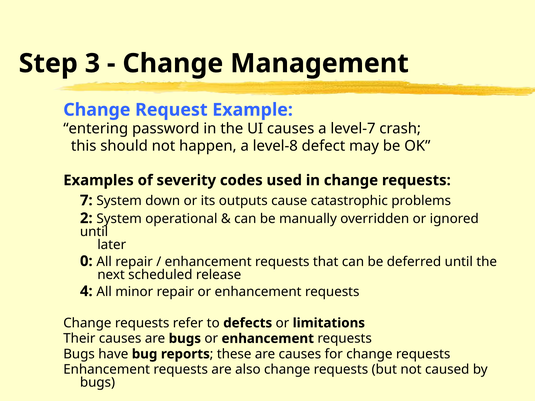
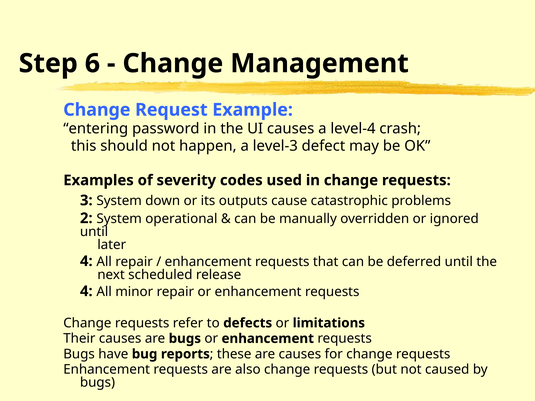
3: 3 -> 6
level-7: level-7 -> level-4
level-8: level-8 -> level-3
7: 7 -> 3
0 at (86, 261): 0 -> 4
